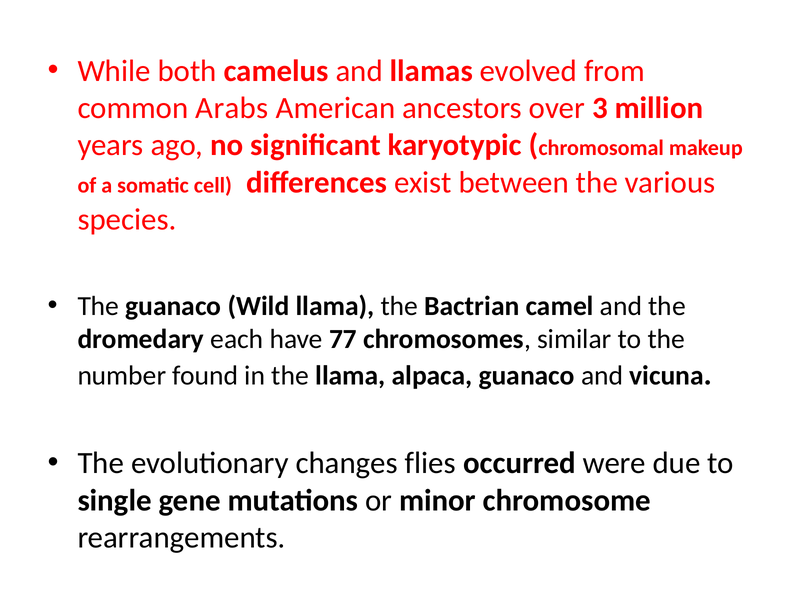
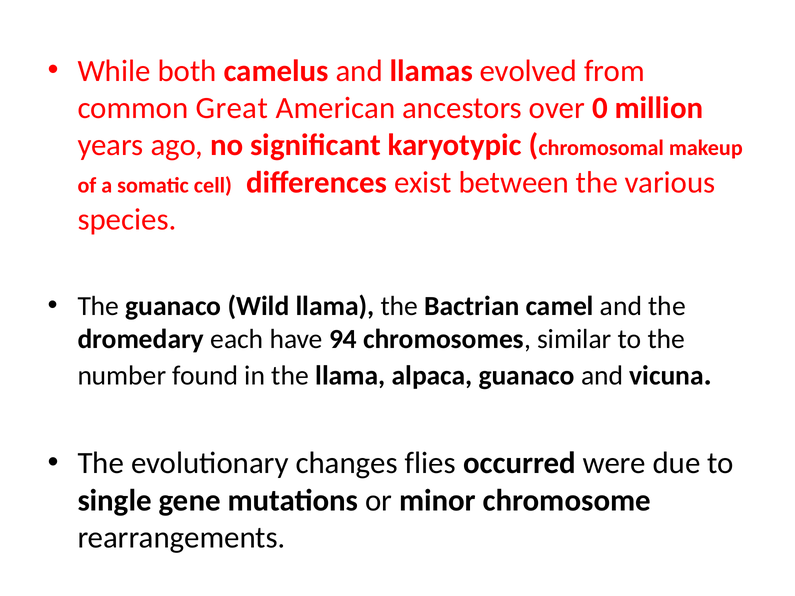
Arabs: Arabs -> Great
3: 3 -> 0
77: 77 -> 94
